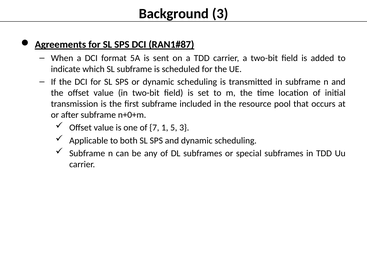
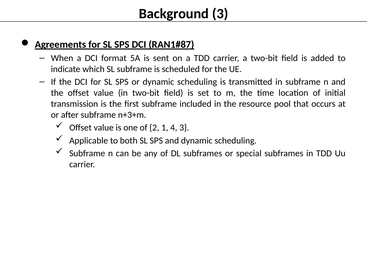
n+0+m: n+0+m -> n+3+m
7: 7 -> 2
5: 5 -> 4
